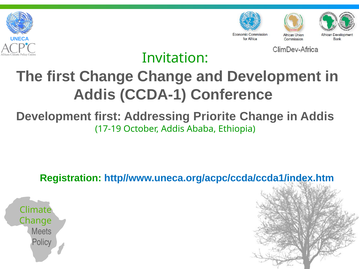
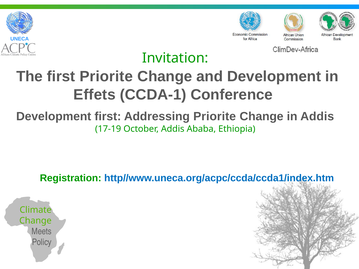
first Change: Change -> Priorite
Addis at (95, 95): Addis -> Effets
